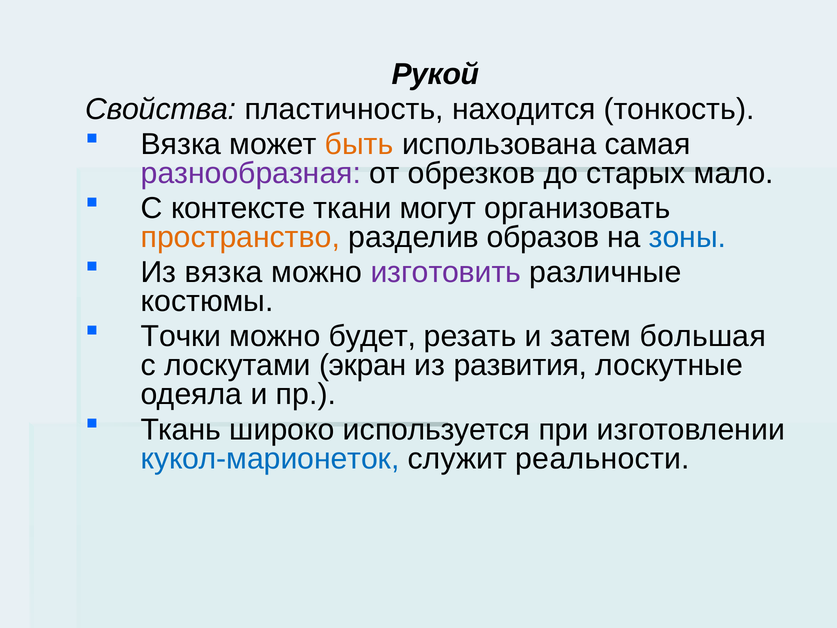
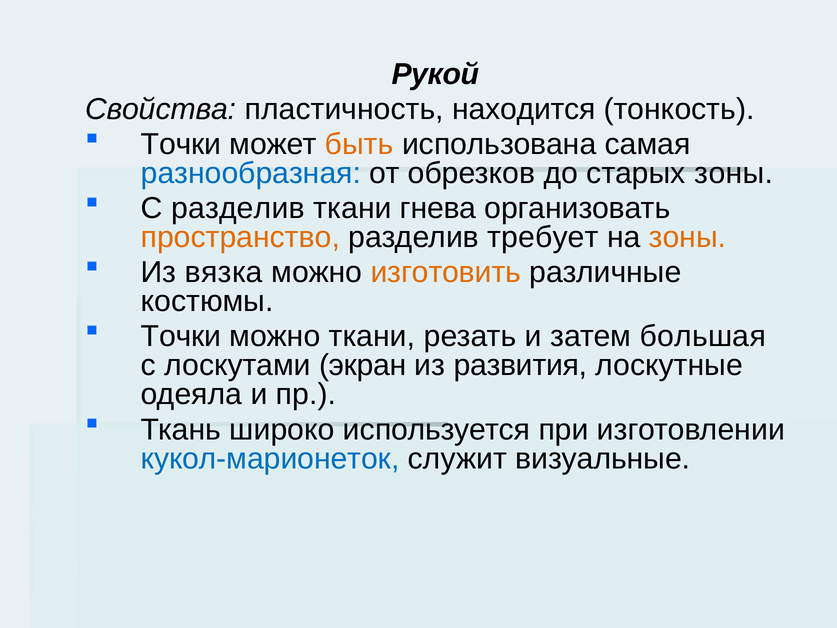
Вязка at (181, 144): Вязка -> Точки
разнообразная colour: purple -> blue
старых мало: мало -> зоны
С контексте: контексте -> разделив
могут: могут -> гнева
образов: образов -> требует
зоны at (687, 237) colour: blue -> orange
изготовить colour: purple -> orange
можно будет: будет -> ткани
реальности: реальности -> визуальные
